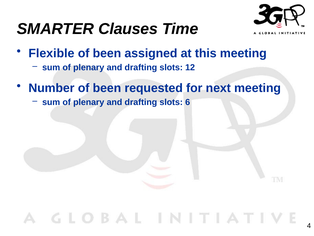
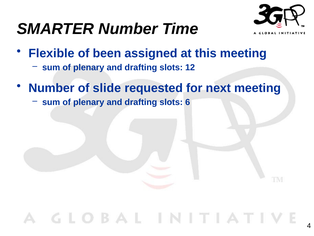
SMARTER Clauses: Clauses -> Number
Number of been: been -> slide
